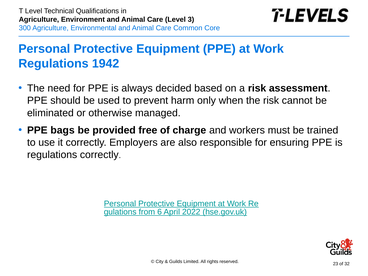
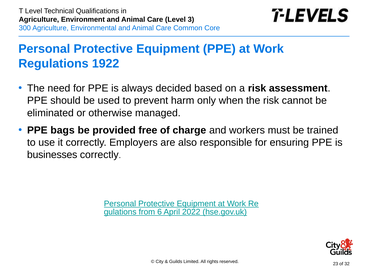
1942: 1942 -> 1922
regulations at (52, 155): regulations -> businesses
